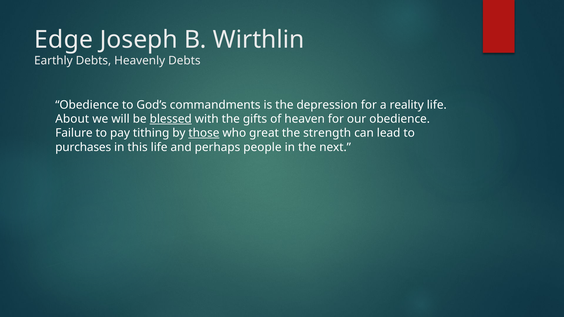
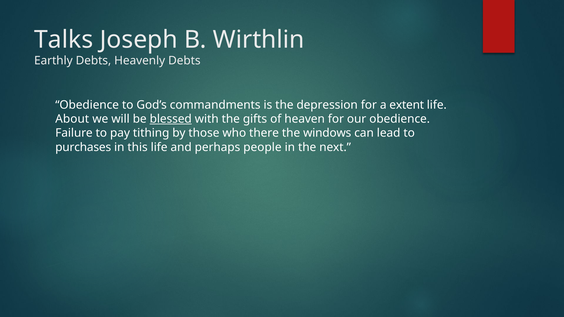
Edge: Edge -> Talks
reality: reality -> extent
those underline: present -> none
great: great -> there
strength: strength -> windows
